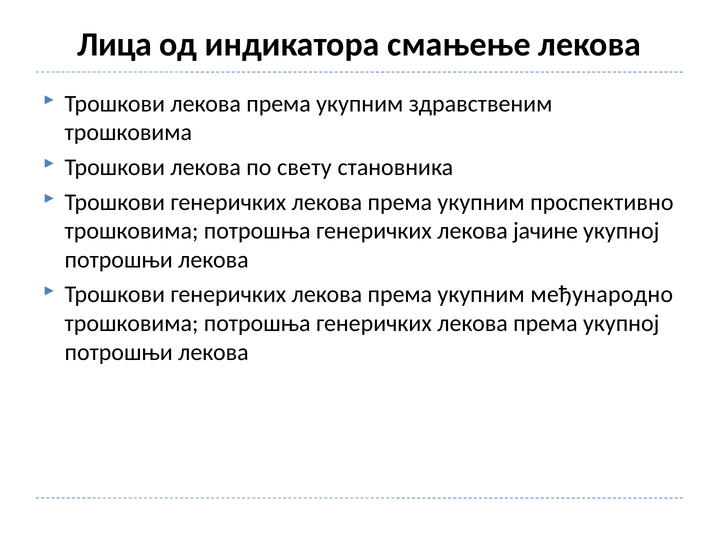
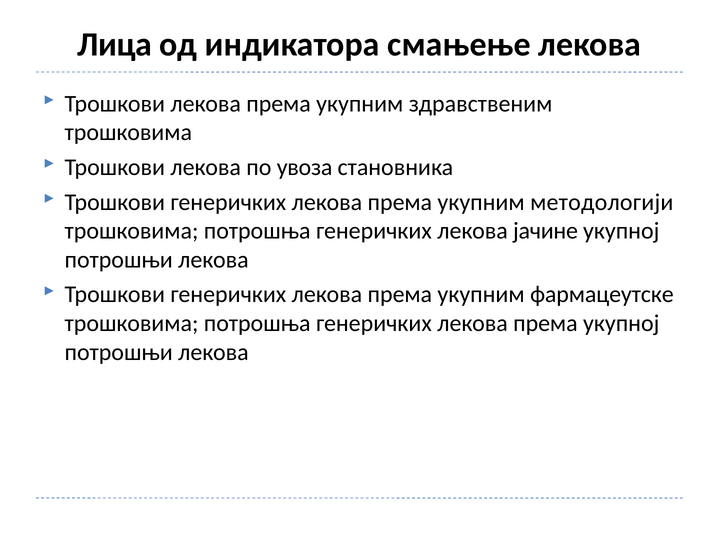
свету: свету -> увоза
проспективно: проспективно -> методологији
међународно: међународно -> фармацеутске
